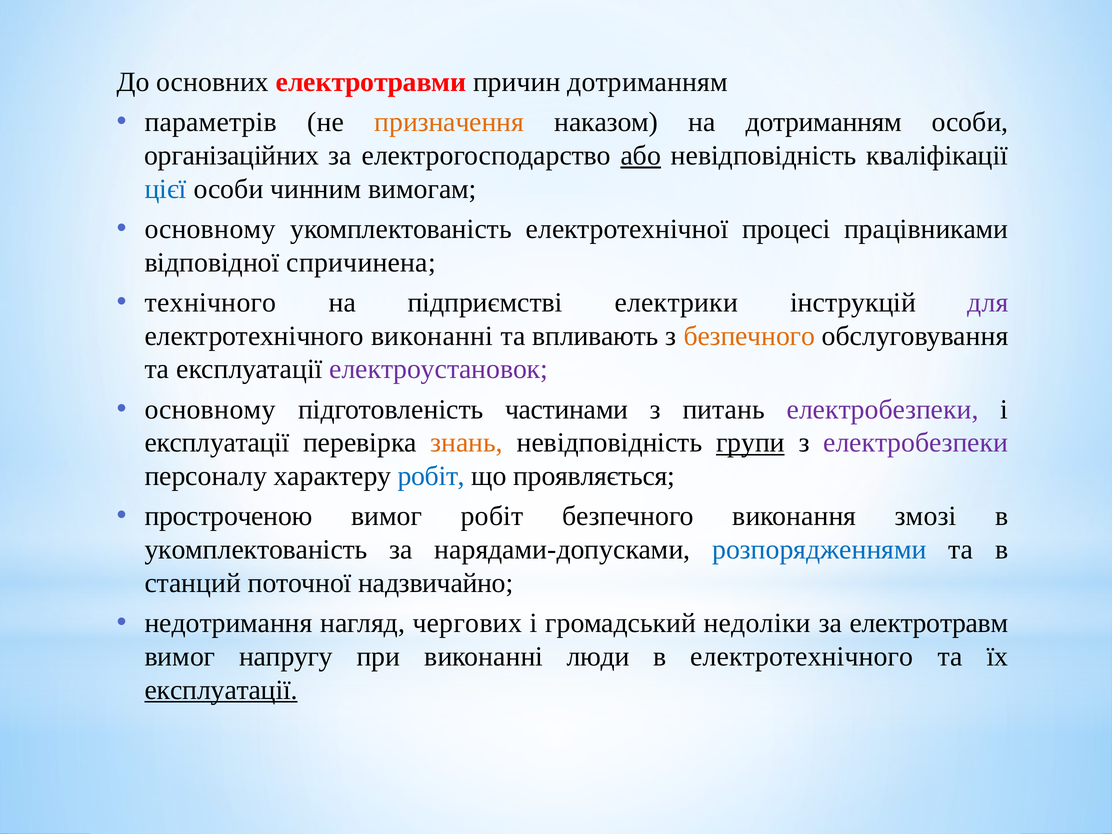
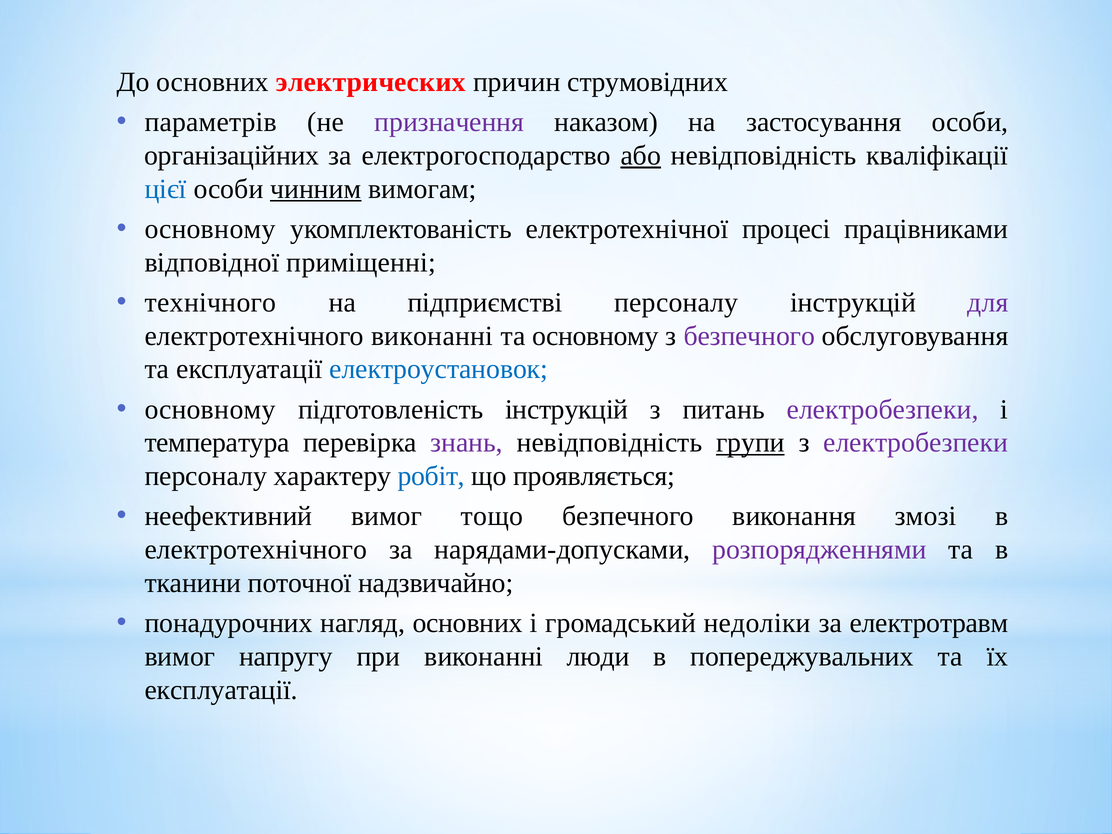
електротравми: електротравми -> электрических
причин дотриманням: дотриманням -> струмовідних
призначення colour: orange -> purple
на дотриманням: дотриманням -> застосування
чинним underline: none -> present
спричинена: спричинена -> приміщенні
підприємстві електрики: електрики -> персоналу
та впливають: впливають -> основному
безпечного at (749, 336) colour: orange -> purple
електроустановок colour: purple -> blue
підготовленість частинами: частинами -> інструкцій
експлуатації at (217, 443): експлуатації -> температура
знань colour: orange -> purple
простроченою: простроченою -> неефективний
вимог робіт: робіт -> тощо
укомплектованість at (256, 550): укомплектованість -> електротехнічного
розпорядженнями colour: blue -> purple
станций: станций -> тканини
недотримання: недотримання -> понадурочних
нагляд чергових: чергових -> основних
в електротехнічного: електротехнічного -> попереджувальних
експлуатації at (221, 690) underline: present -> none
